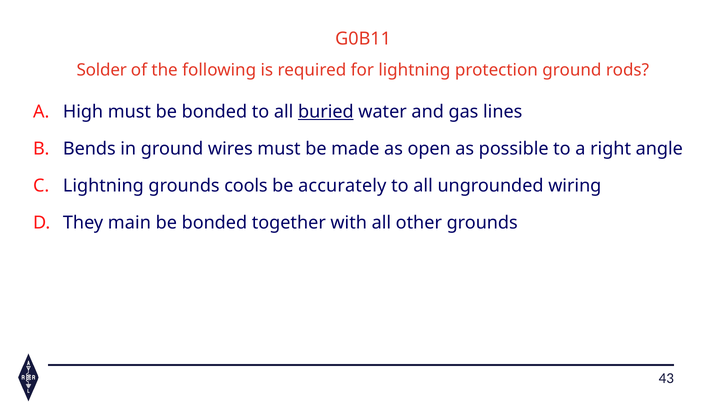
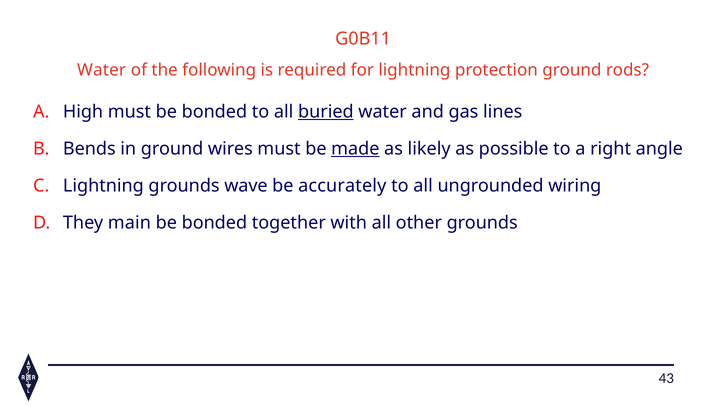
Solder at (102, 70): Solder -> Water
made underline: none -> present
open: open -> likely
cools: cools -> wave
